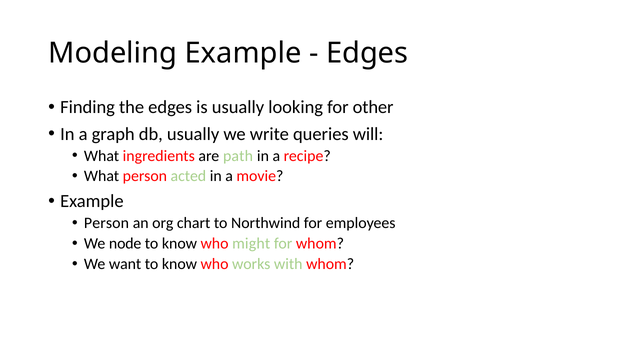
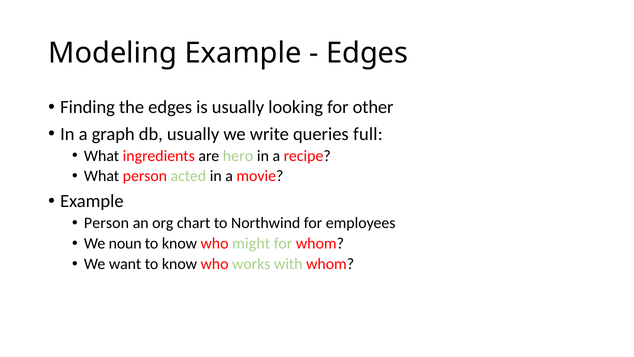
will: will -> full
path: path -> hero
node: node -> noun
